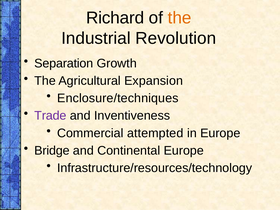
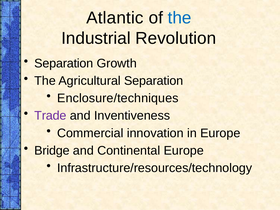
Richard: Richard -> Atlantic
the at (180, 18) colour: orange -> blue
Agricultural Expansion: Expansion -> Separation
attempted: attempted -> innovation
